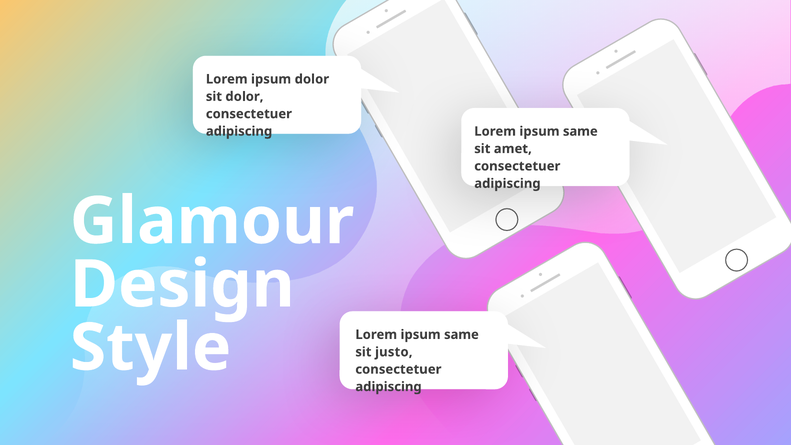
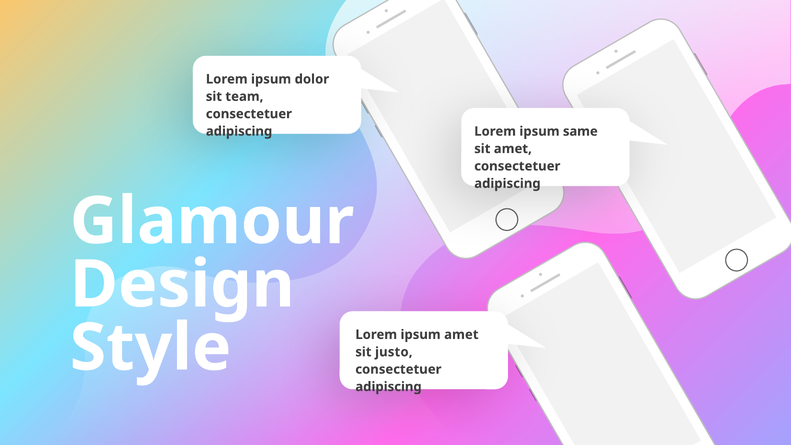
sit dolor: dolor -> team
Style Lorem ipsum same: same -> amet
